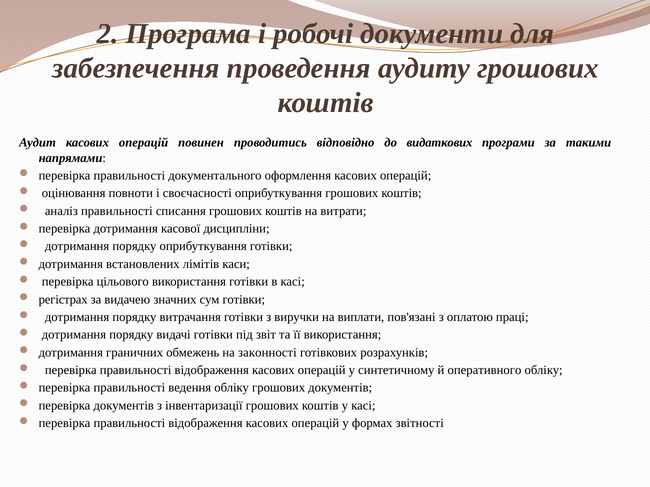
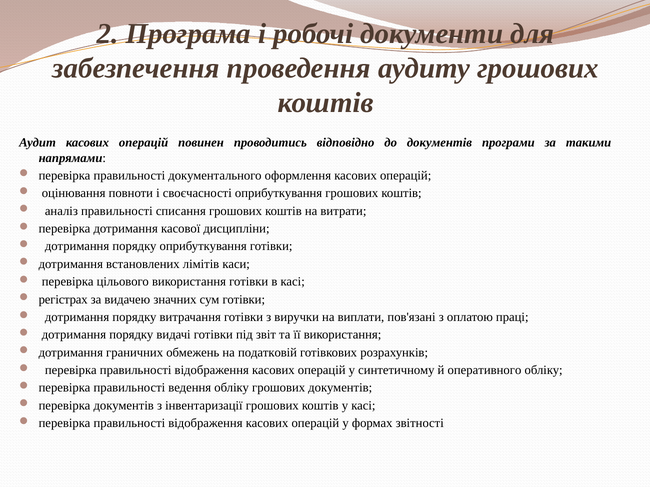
до видаткових: видаткових -> документів
законності: законності -> податковій
